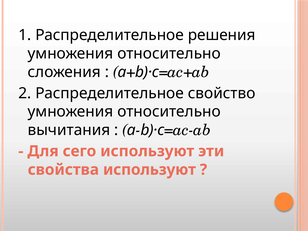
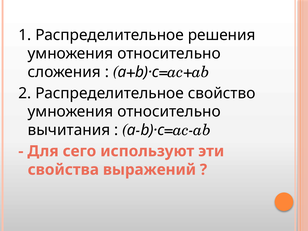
свойства используют: используют -> выражений
